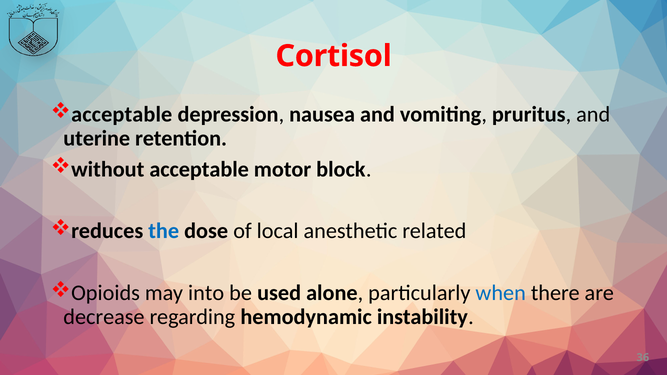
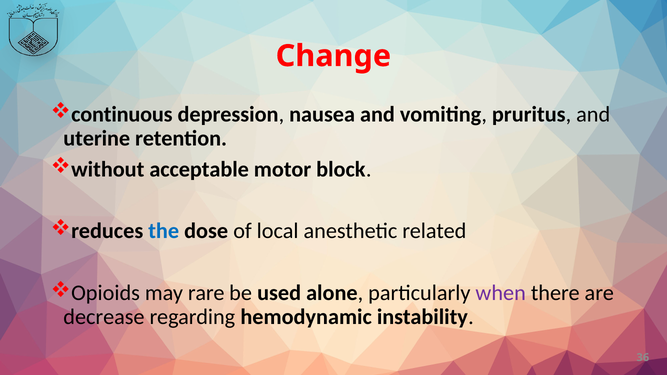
Cortisol: Cortisol -> Change
acceptable at (122, 114): acceptable -> continuous
into: into -> rare
when colour: blue -> purple
